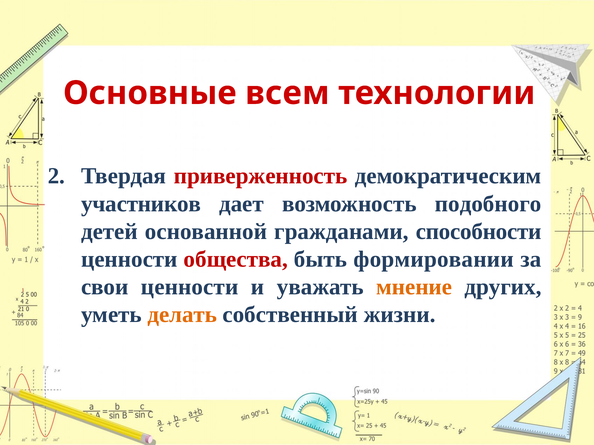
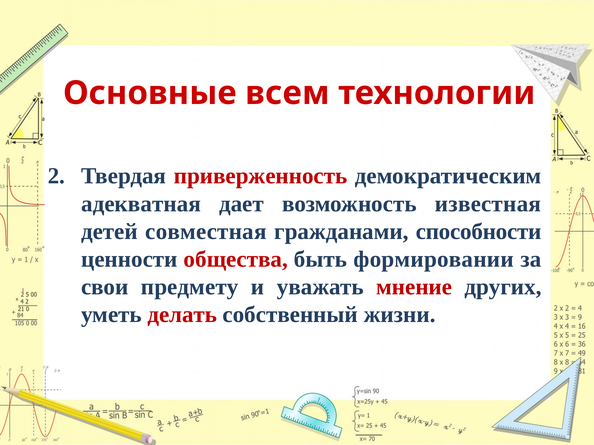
участников: участников -> адекватная
подобного: подобного -> известная
основанной: основанной -> совместная
свои ценности: ценности -> предмету
мнение colour: orange -> red
делать colour: orange -> red
